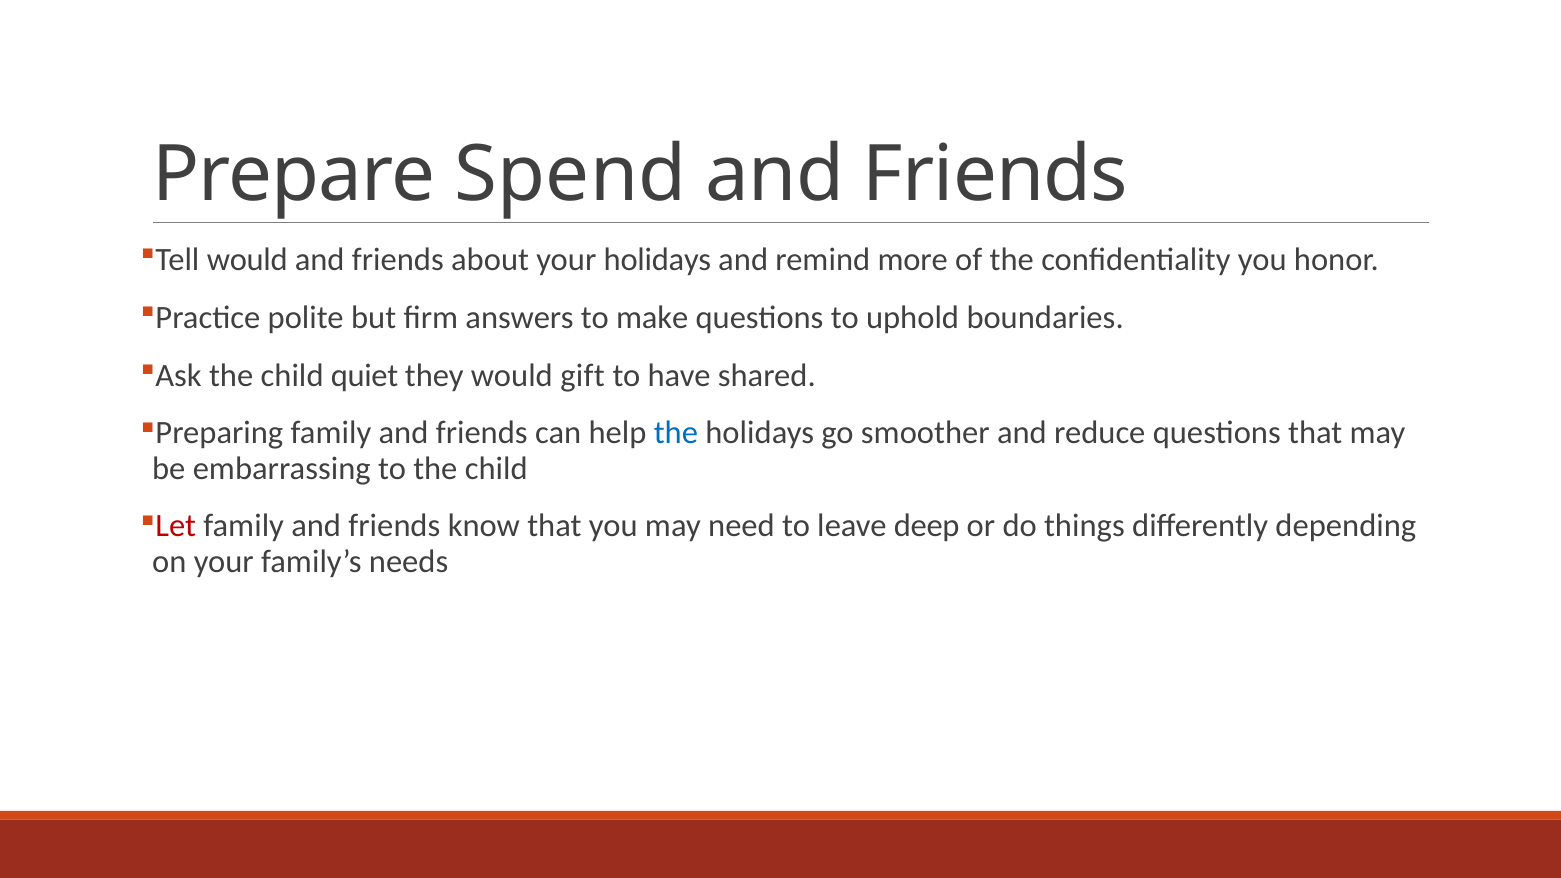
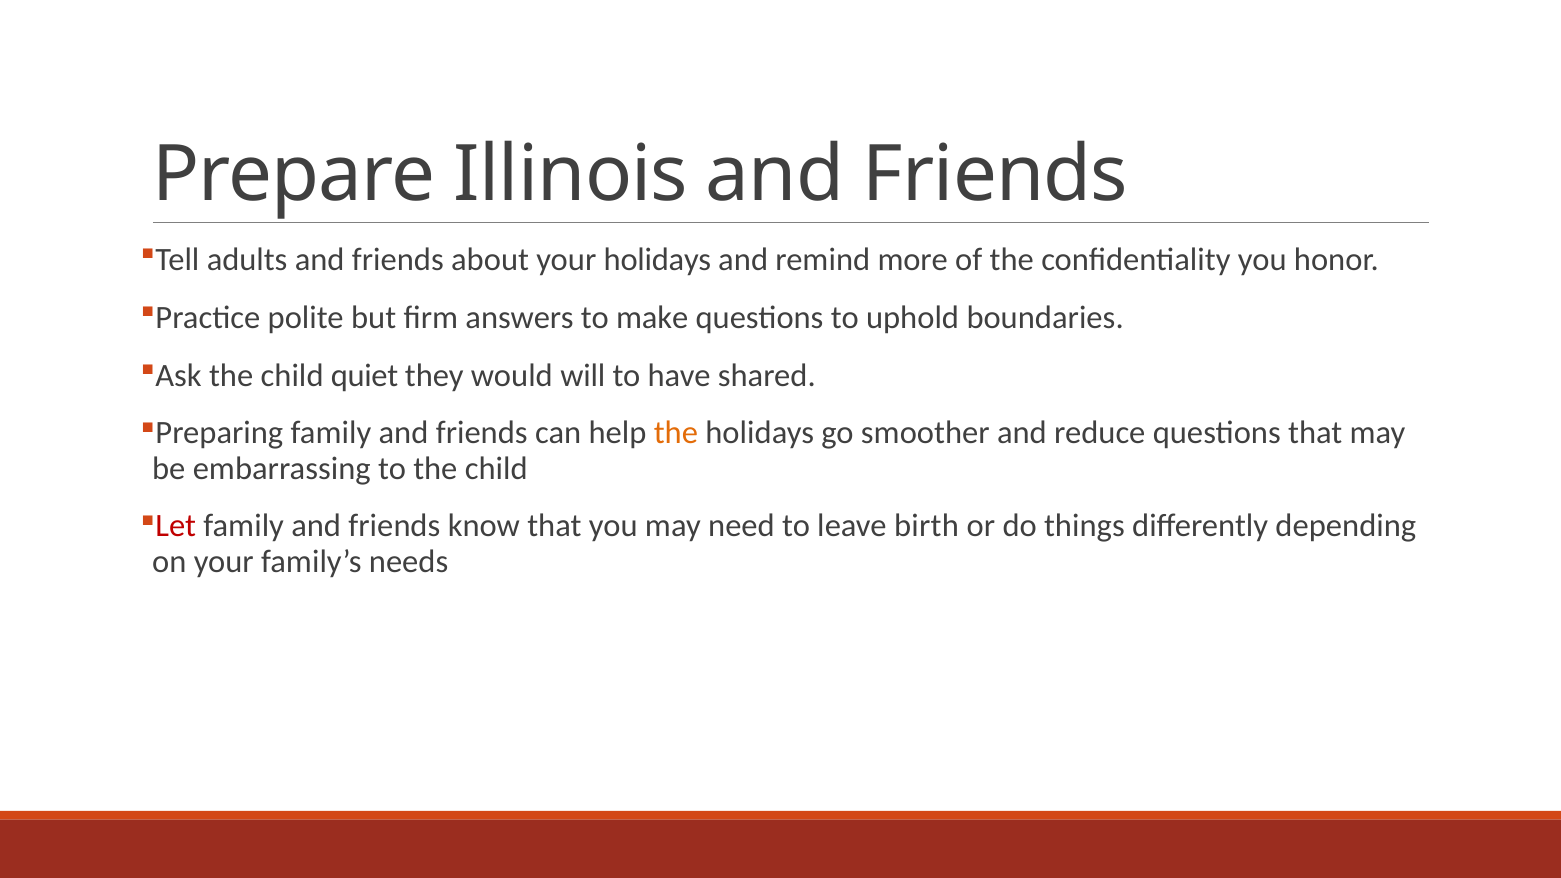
Spend: Spend -> Illinois
Tell would: would -> adults
gift: gift -> will
the at (676, 433) colour: blue -> orange
deep: deep -> birth
